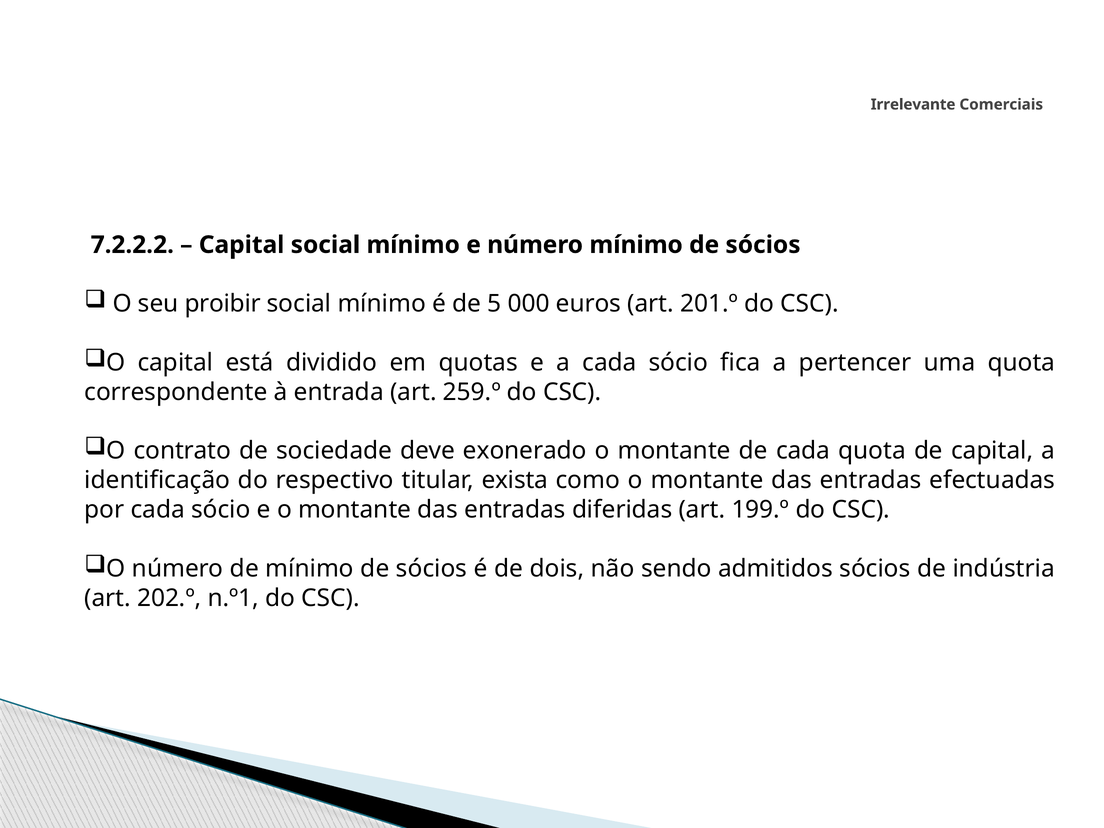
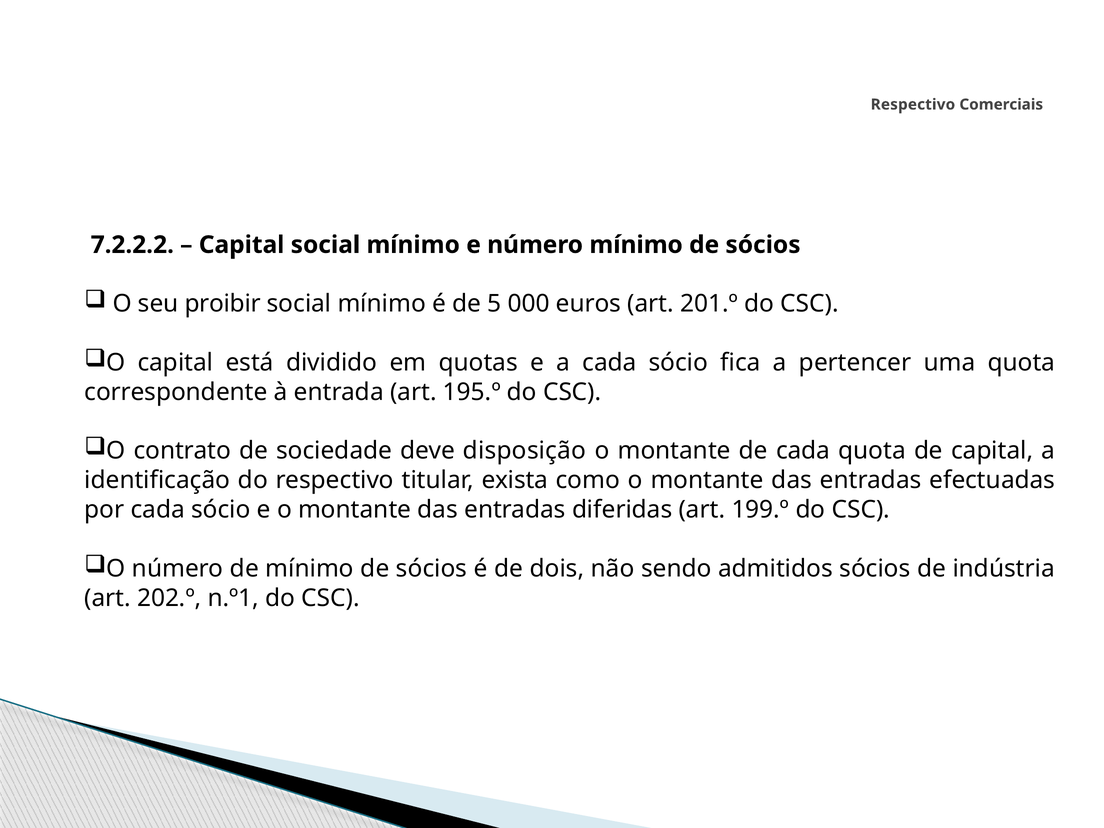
Irrelevante at (913, 105): Irrelevante -> Respectivo
259.º: 259.º -> 195.º
exonerado: exonerado -> disposição
